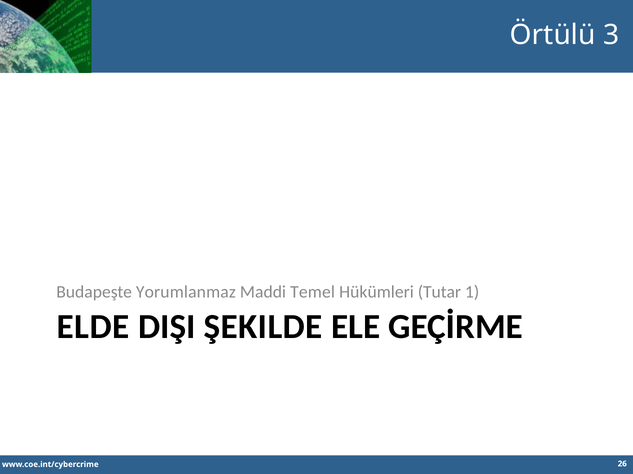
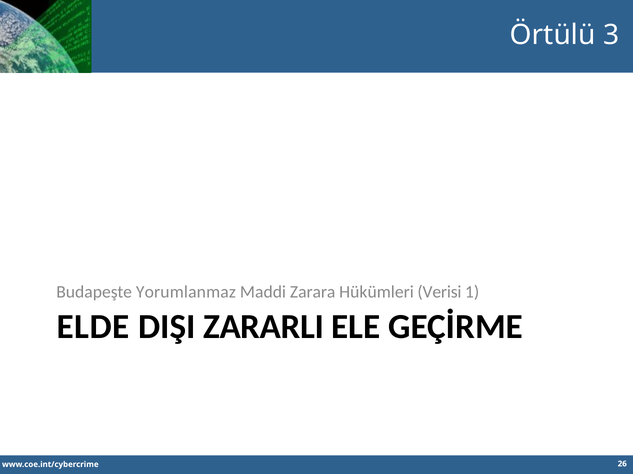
Temel: Temel -> Zarara
Tutar: Tutar -> Verisi
ŞEKILDE: ŞEKILDE -> ZARARLI
